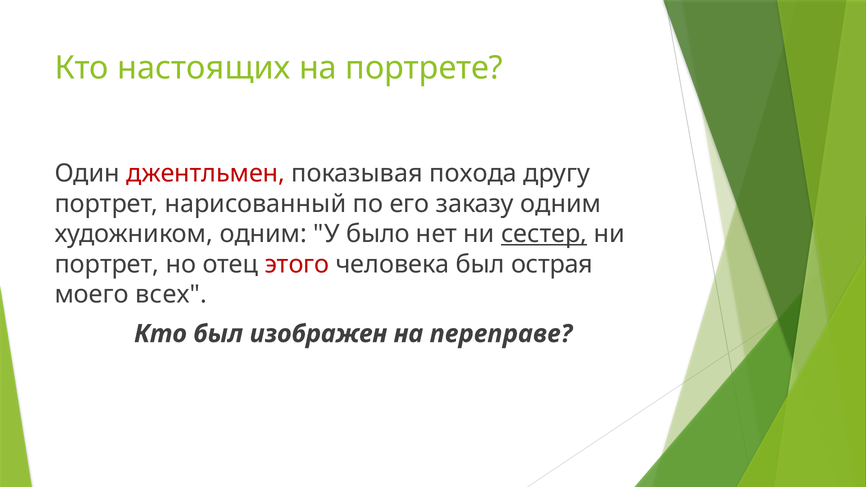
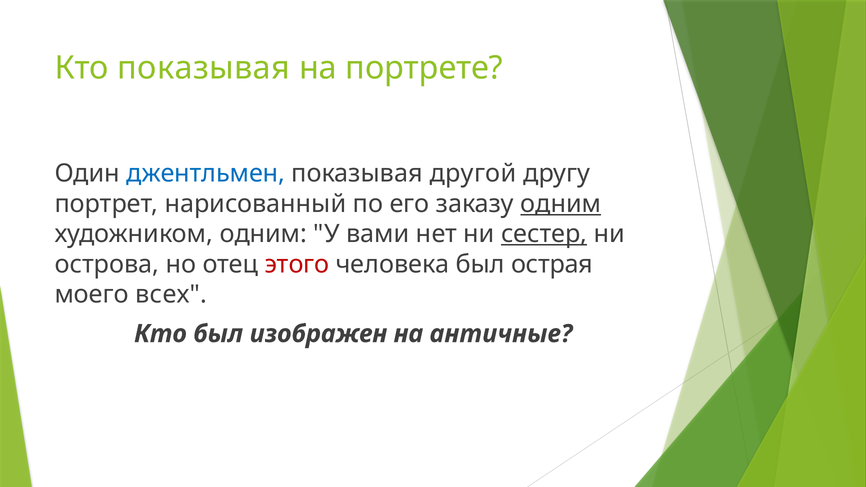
Кто настоящих: настоящих -> показывая
джентльмен colour: red -> blue
похода: похода -> другой
одним at (561, 204) underline: none -> present
было: было -> вами
портрет at (107, 264): портрет -> острова
переправе: переправе -> античные
